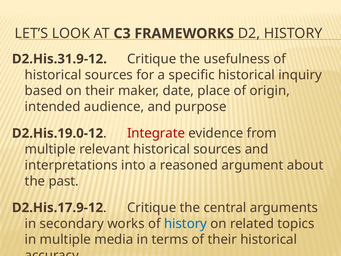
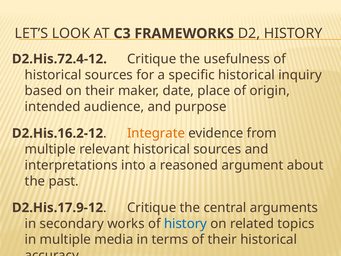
D2.His.31.9-12: D2.His.31.9-12 -> D2.His.72.4-12
D2.His.19.0-12: D2.His.19.0-12 -> D2.His.16.2-12
Integrate colour: red -> orange
